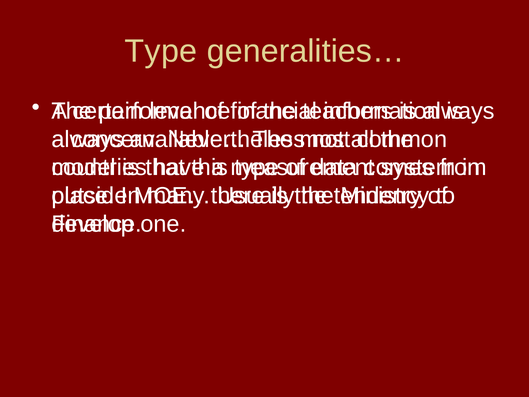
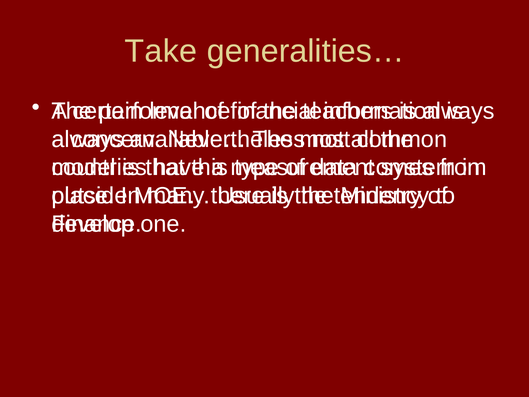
Type at (161, 51): Type -> Take
